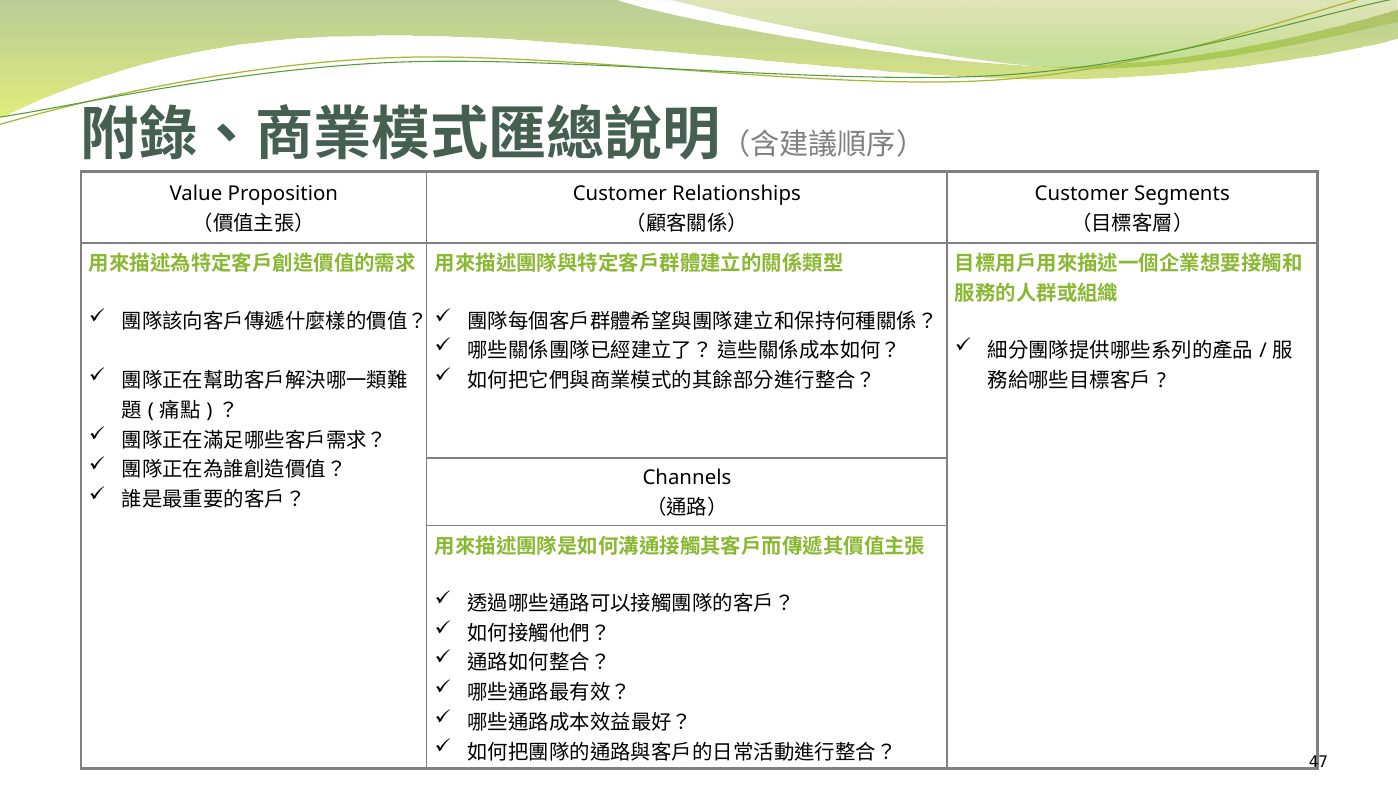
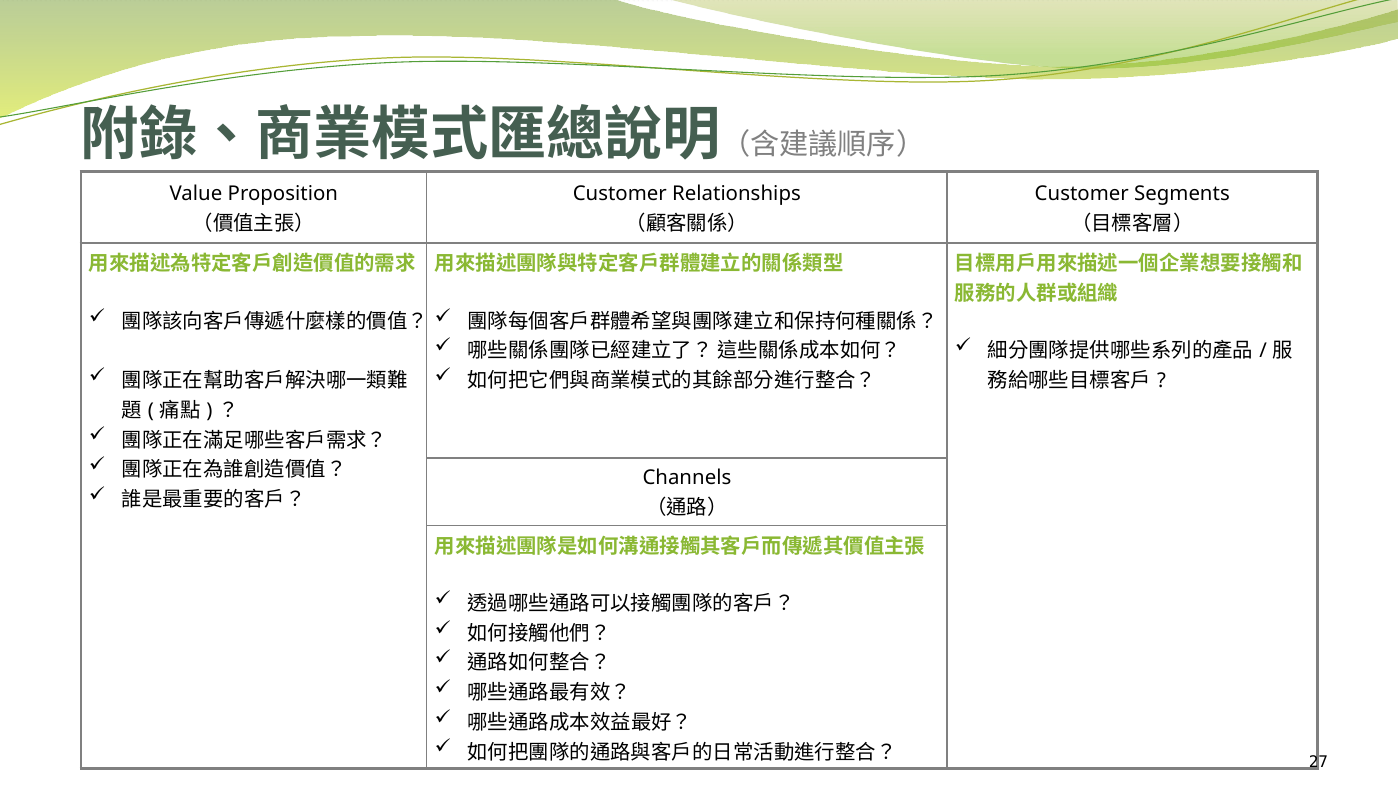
47: 47 -> 27
